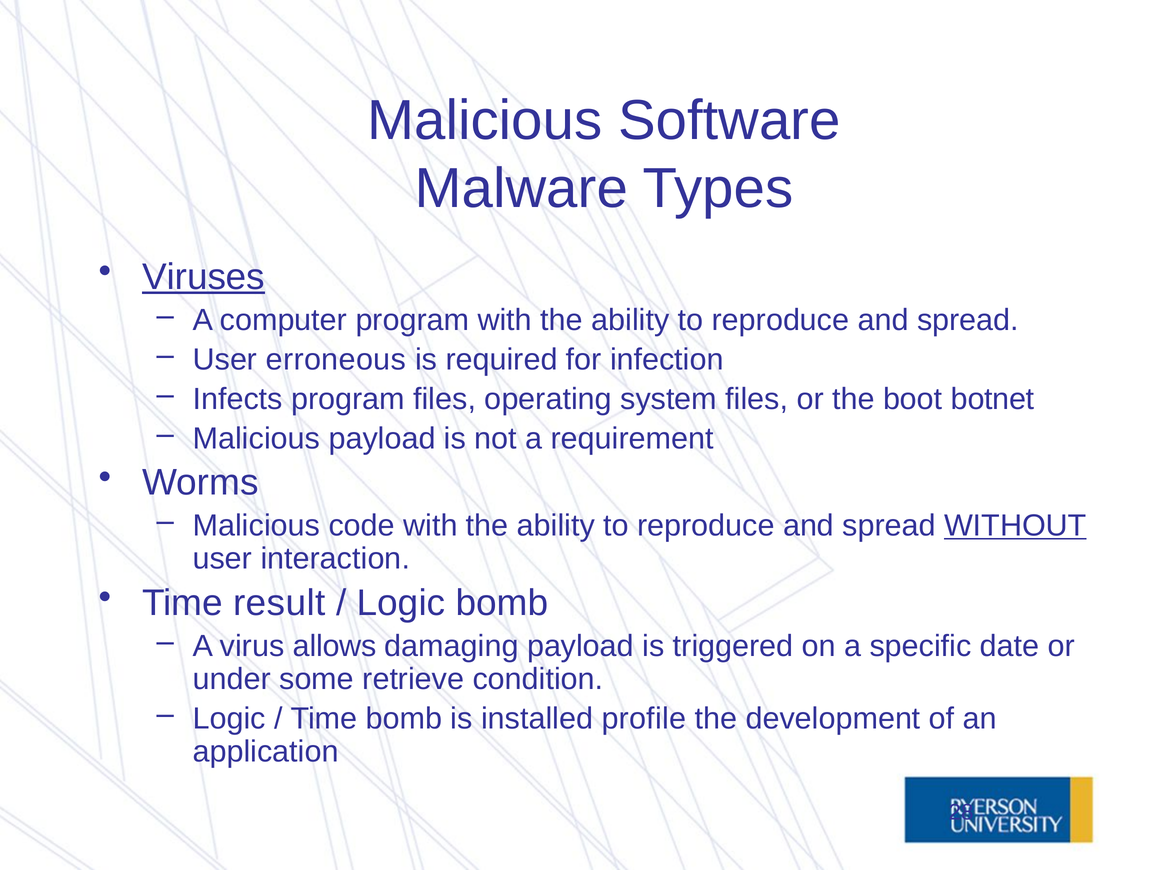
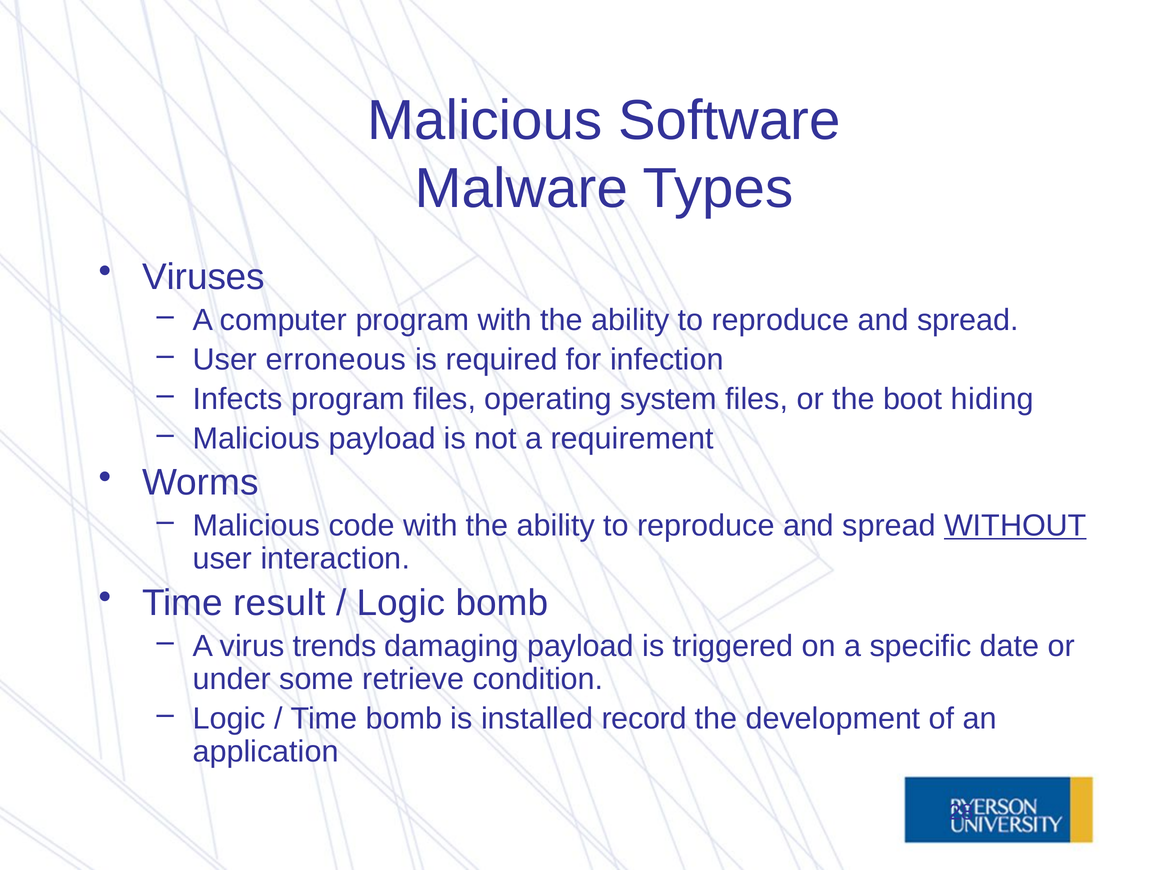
Viruses underline: present -> none
botnet: botnet -> hiding
allows: allows -> trends
profile: profile -> record
